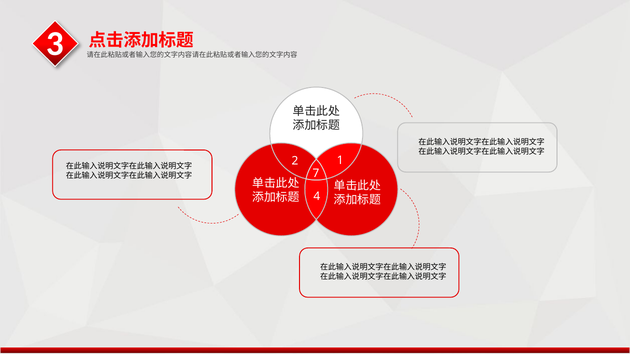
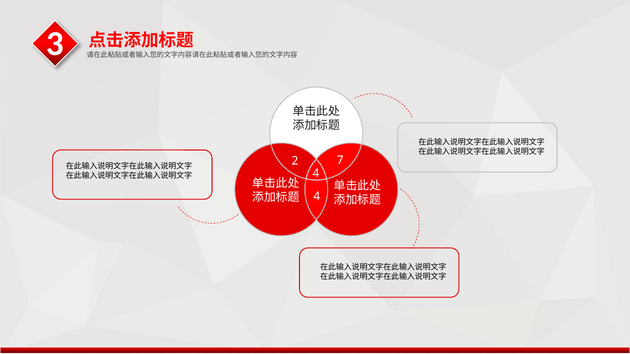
1: 1 -> 7
7 at (316, 173): 7 -> 4
